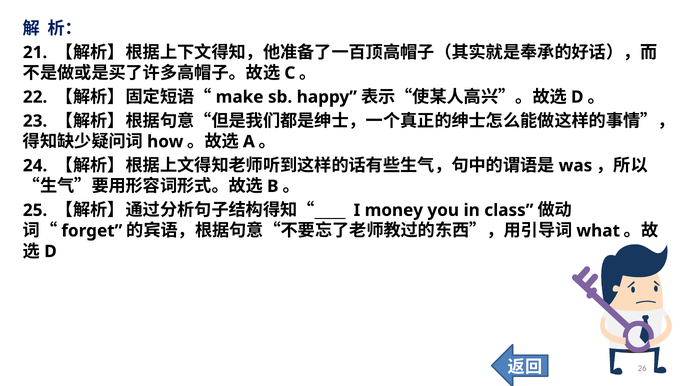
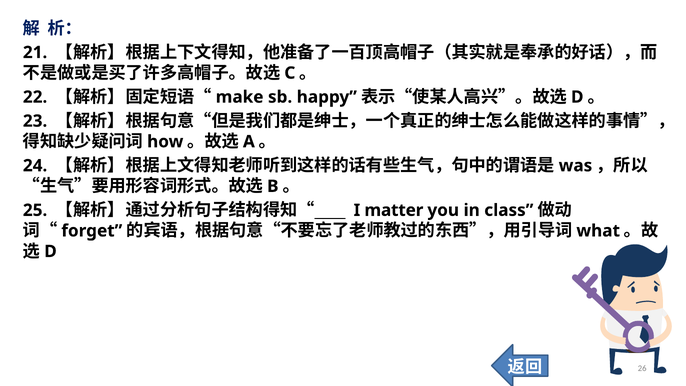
money: money -> matter
